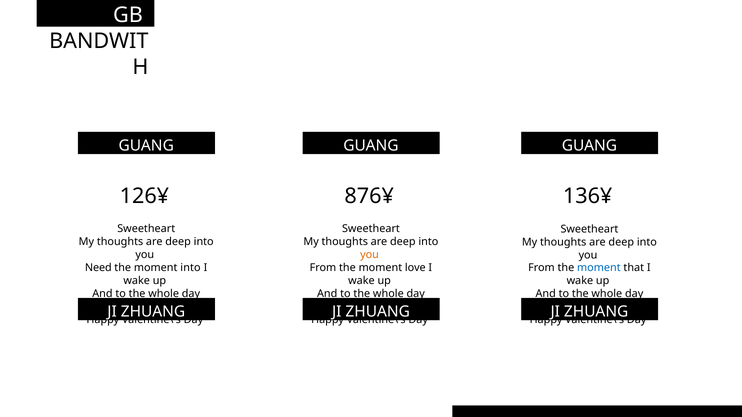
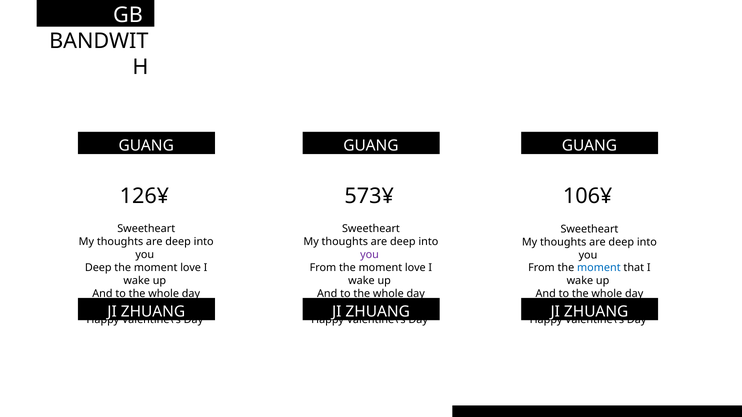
876¥: 876¥ -> 573¥
136¥: 136¥ -> 106¥
you at (370, 255) colour: orange -> purple
Need at (98, 268): Need -> Deep
into at (190, 268): into -> love
